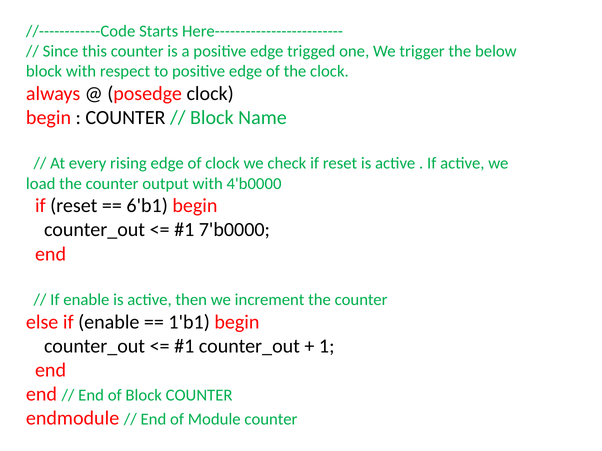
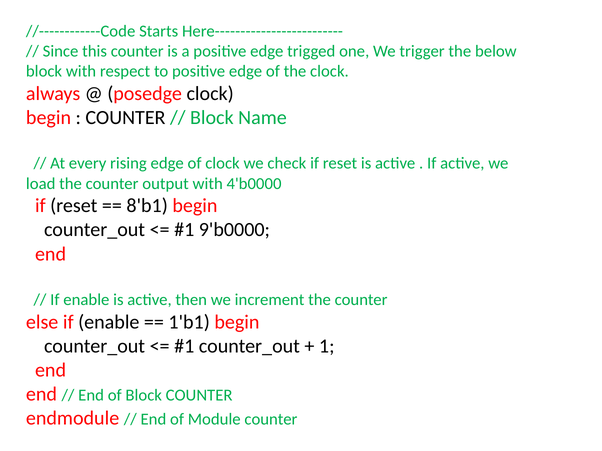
6'b1: 6'b1 -> 8'b1
7'b0000: 7'b0000 -> 9'b0000
